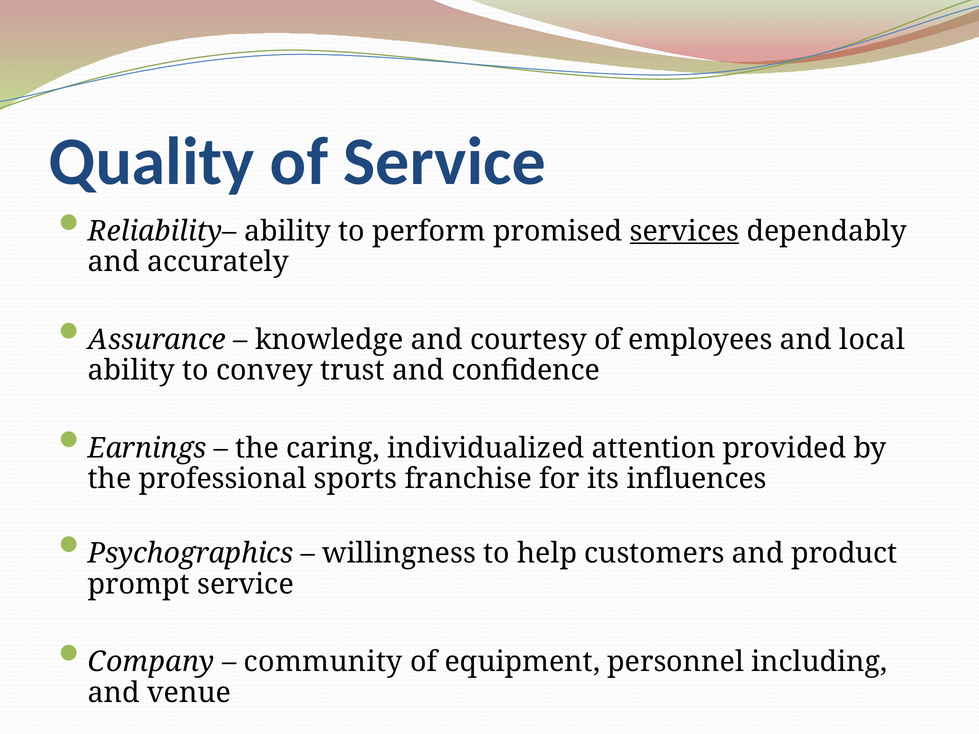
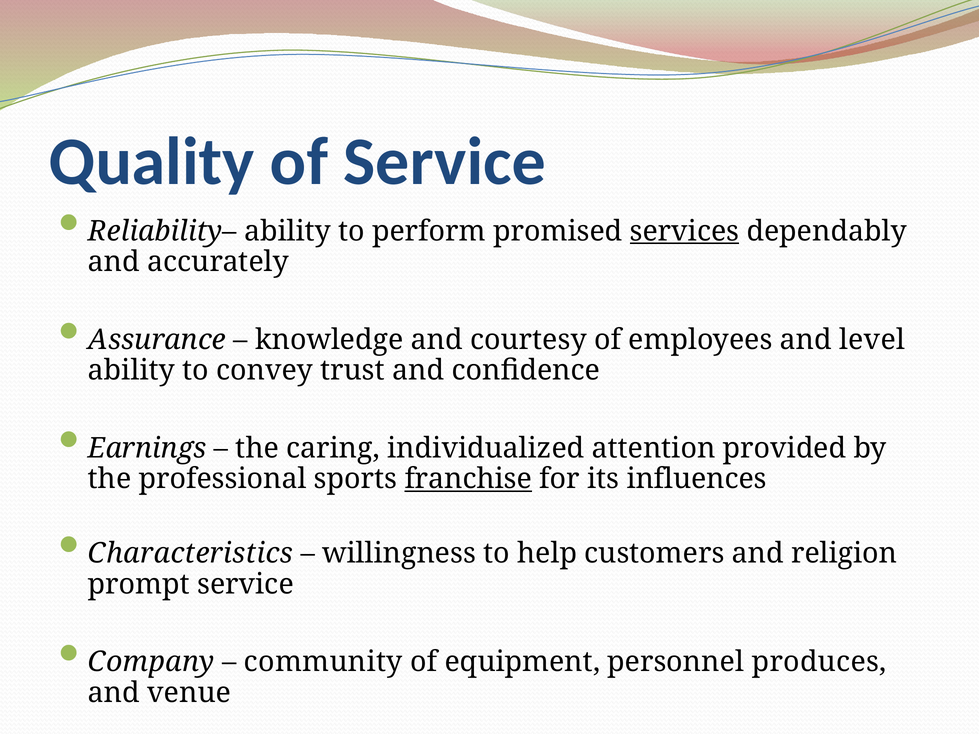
local: local -> level
franchise underline: none -> present
Psychographics: Psychographics -> Characteristics
product: product -> religion
including: including -> produces
